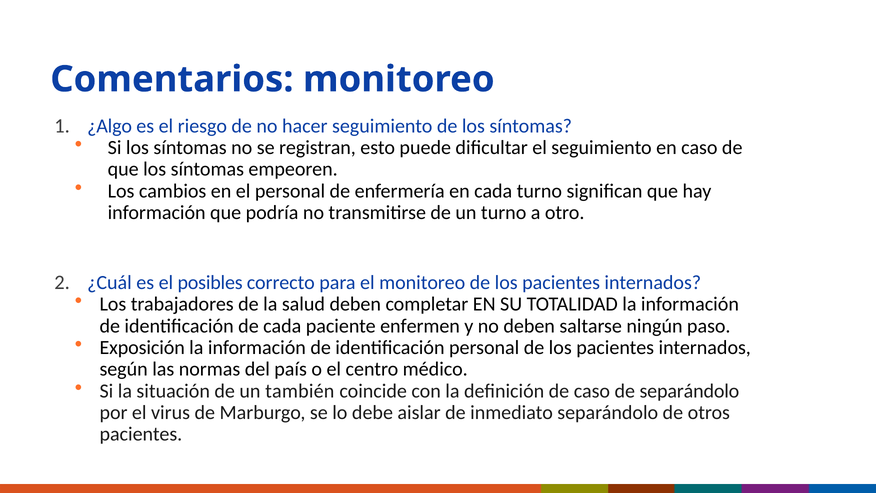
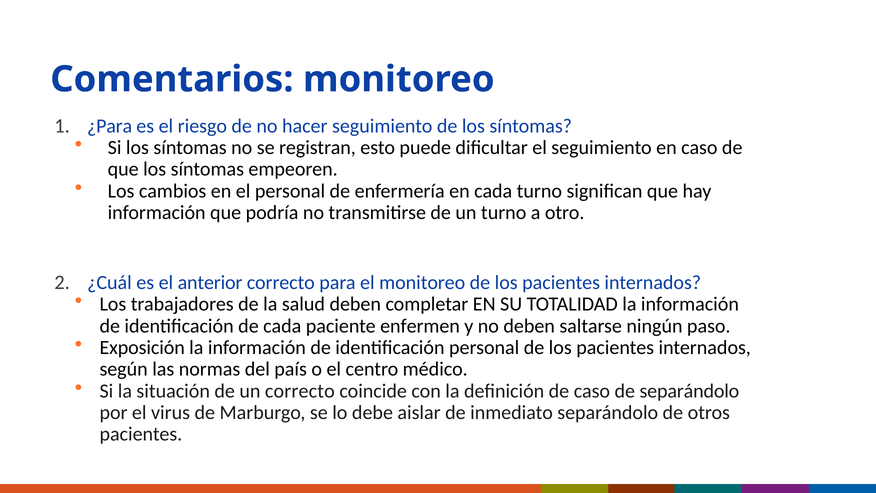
¿Algo: ¿Algo -> ¿Para
posibles: posibles -> anterior
un también: también -> correcto
